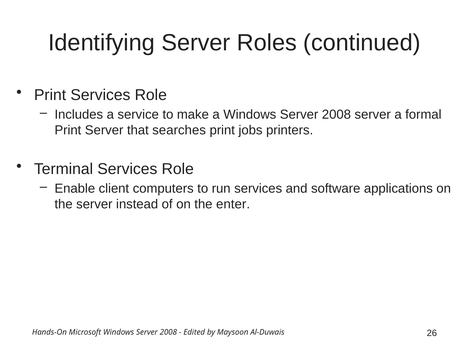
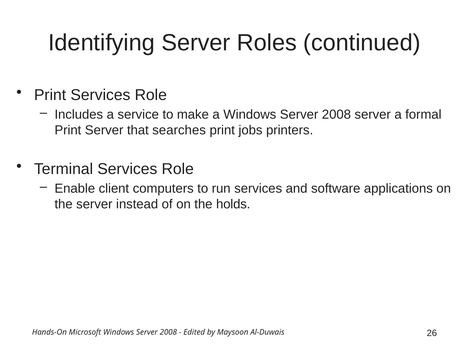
enter: enter -> holds
